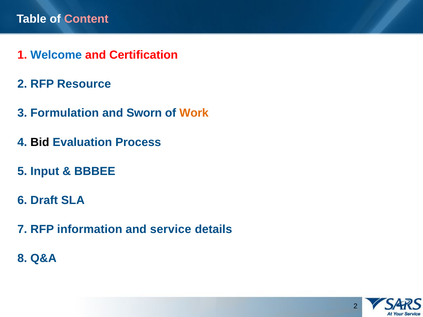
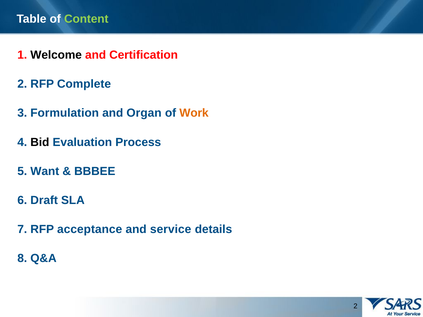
Content colour: pink -> light green
Welcome colour: blue -> black
Resource: Resource -> Complete
Sworn: Sworn -> Organ
Input: Input -> Want
information: information -> acceptance
